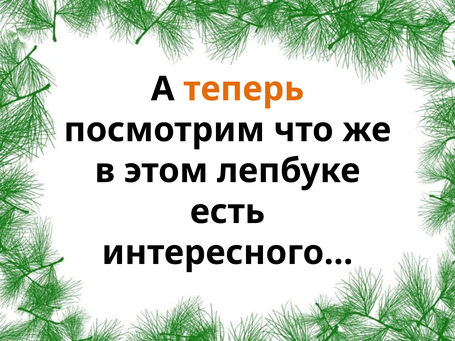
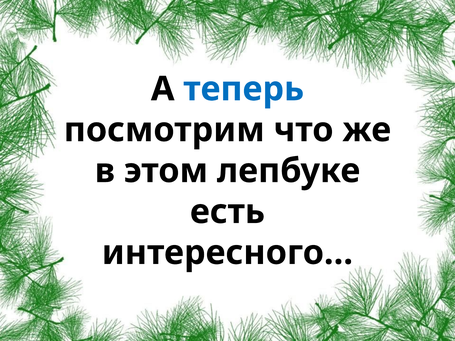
теперь colour: orange -> blue
